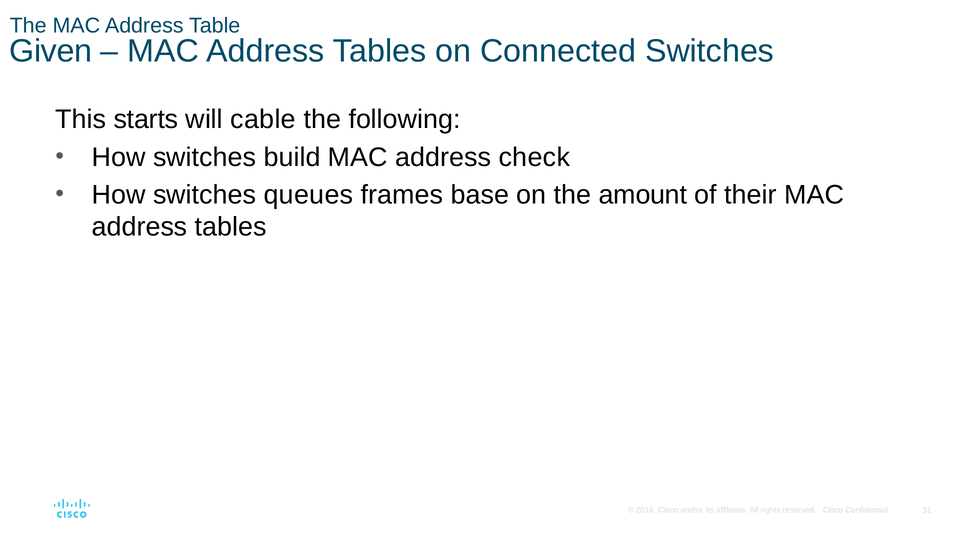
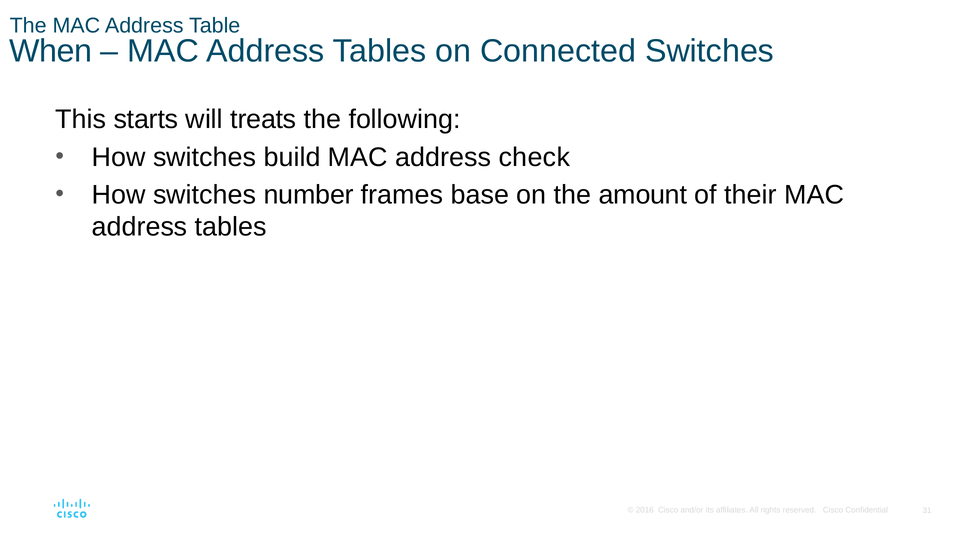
Given: Given -> When
cable: cable -> treats
queues: queues -> number
